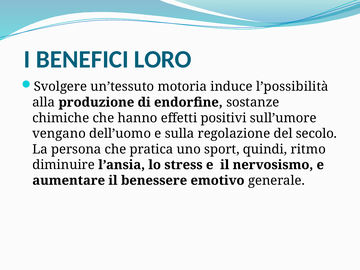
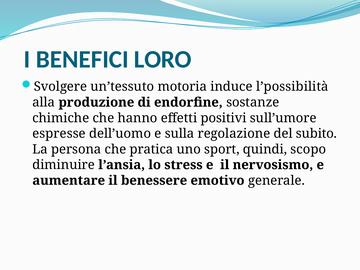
vengano: vengano -> espresse
secolo: secolo -> subito
ritmo: ritmo -> scopo
